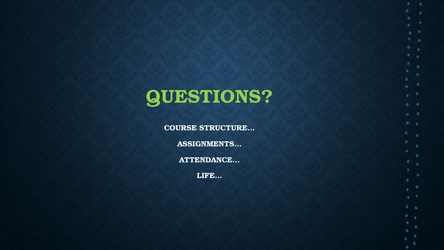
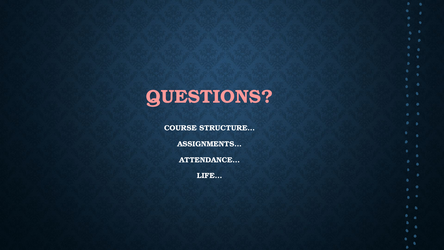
QUESTIONS colour: light green -> pink
